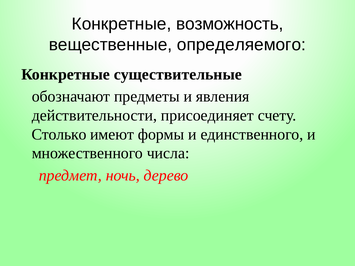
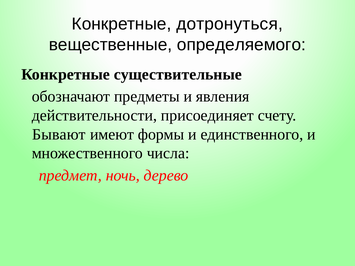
возможность: возможность -> дотронуться
Столько: Столько -> Бывают
